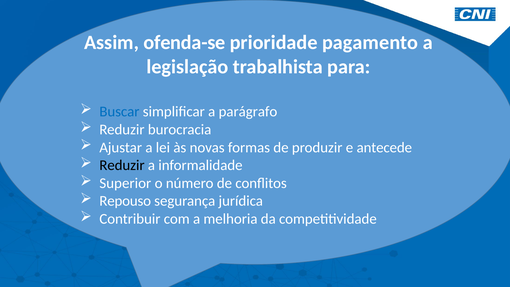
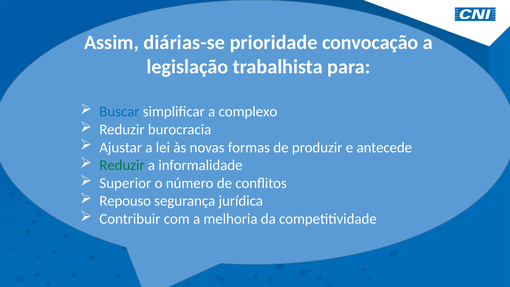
ofenda-se: ofenda-se -> diárias-se
pagamento: pagamento -> convocação
parágrafo: parágrafo -> complexo
Reduzir at (122, 165) colour: black -> green
